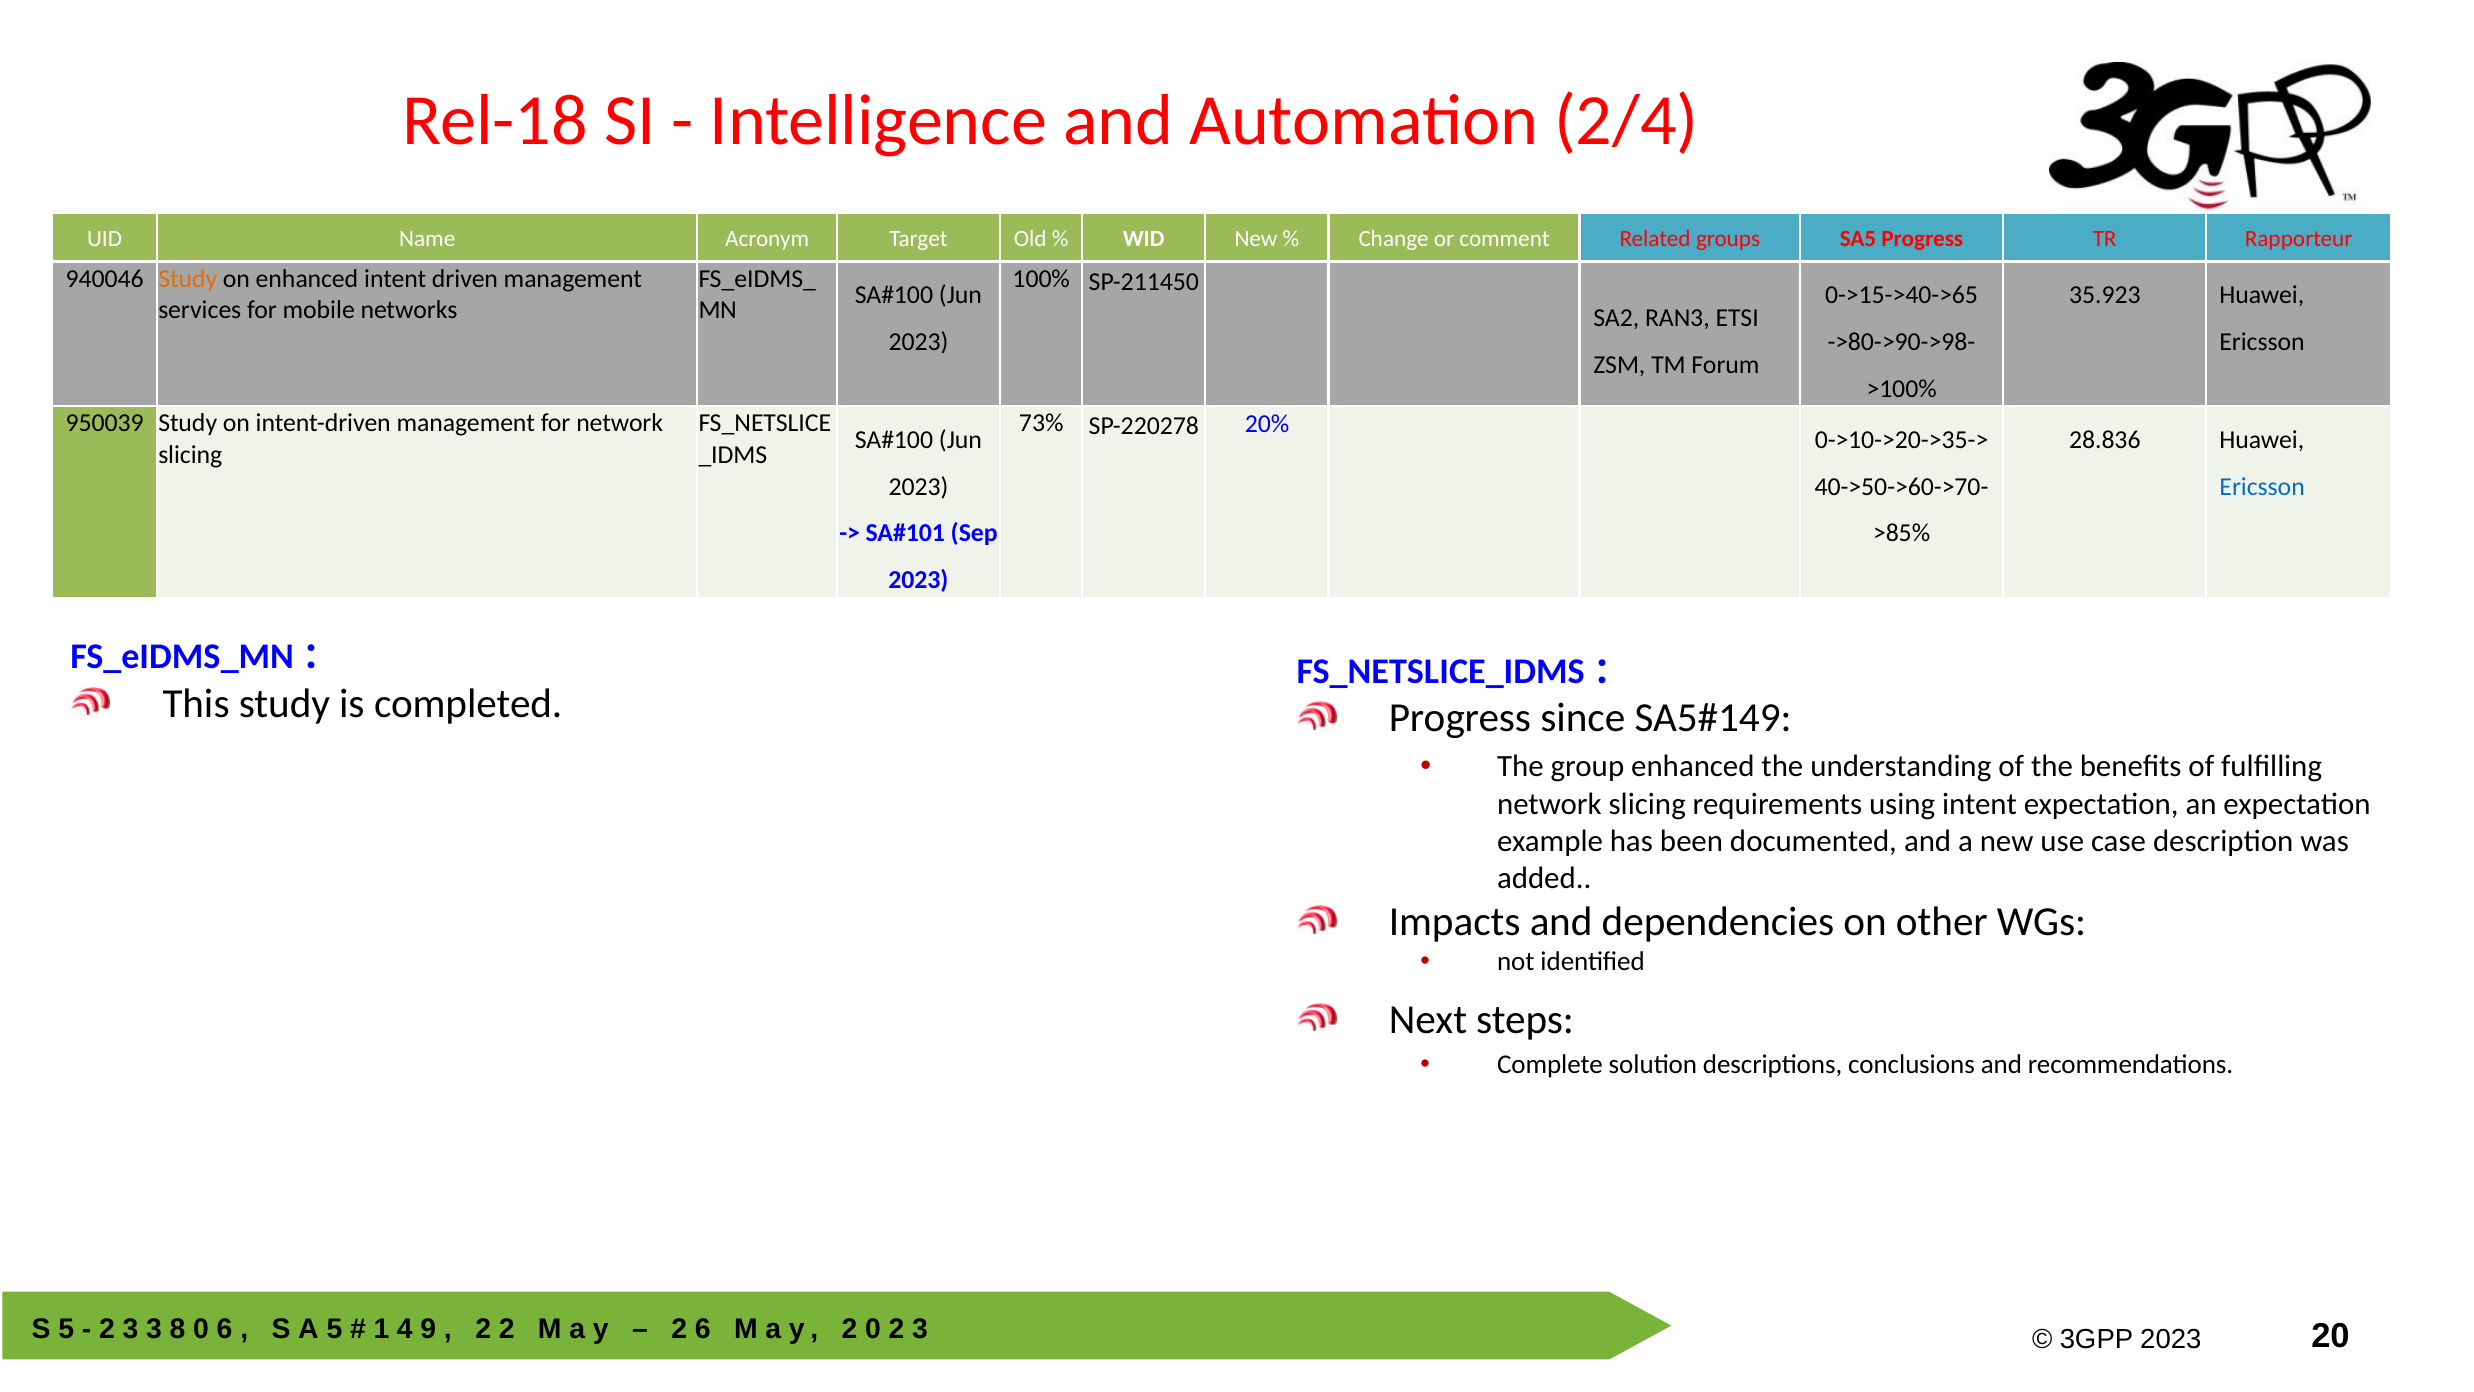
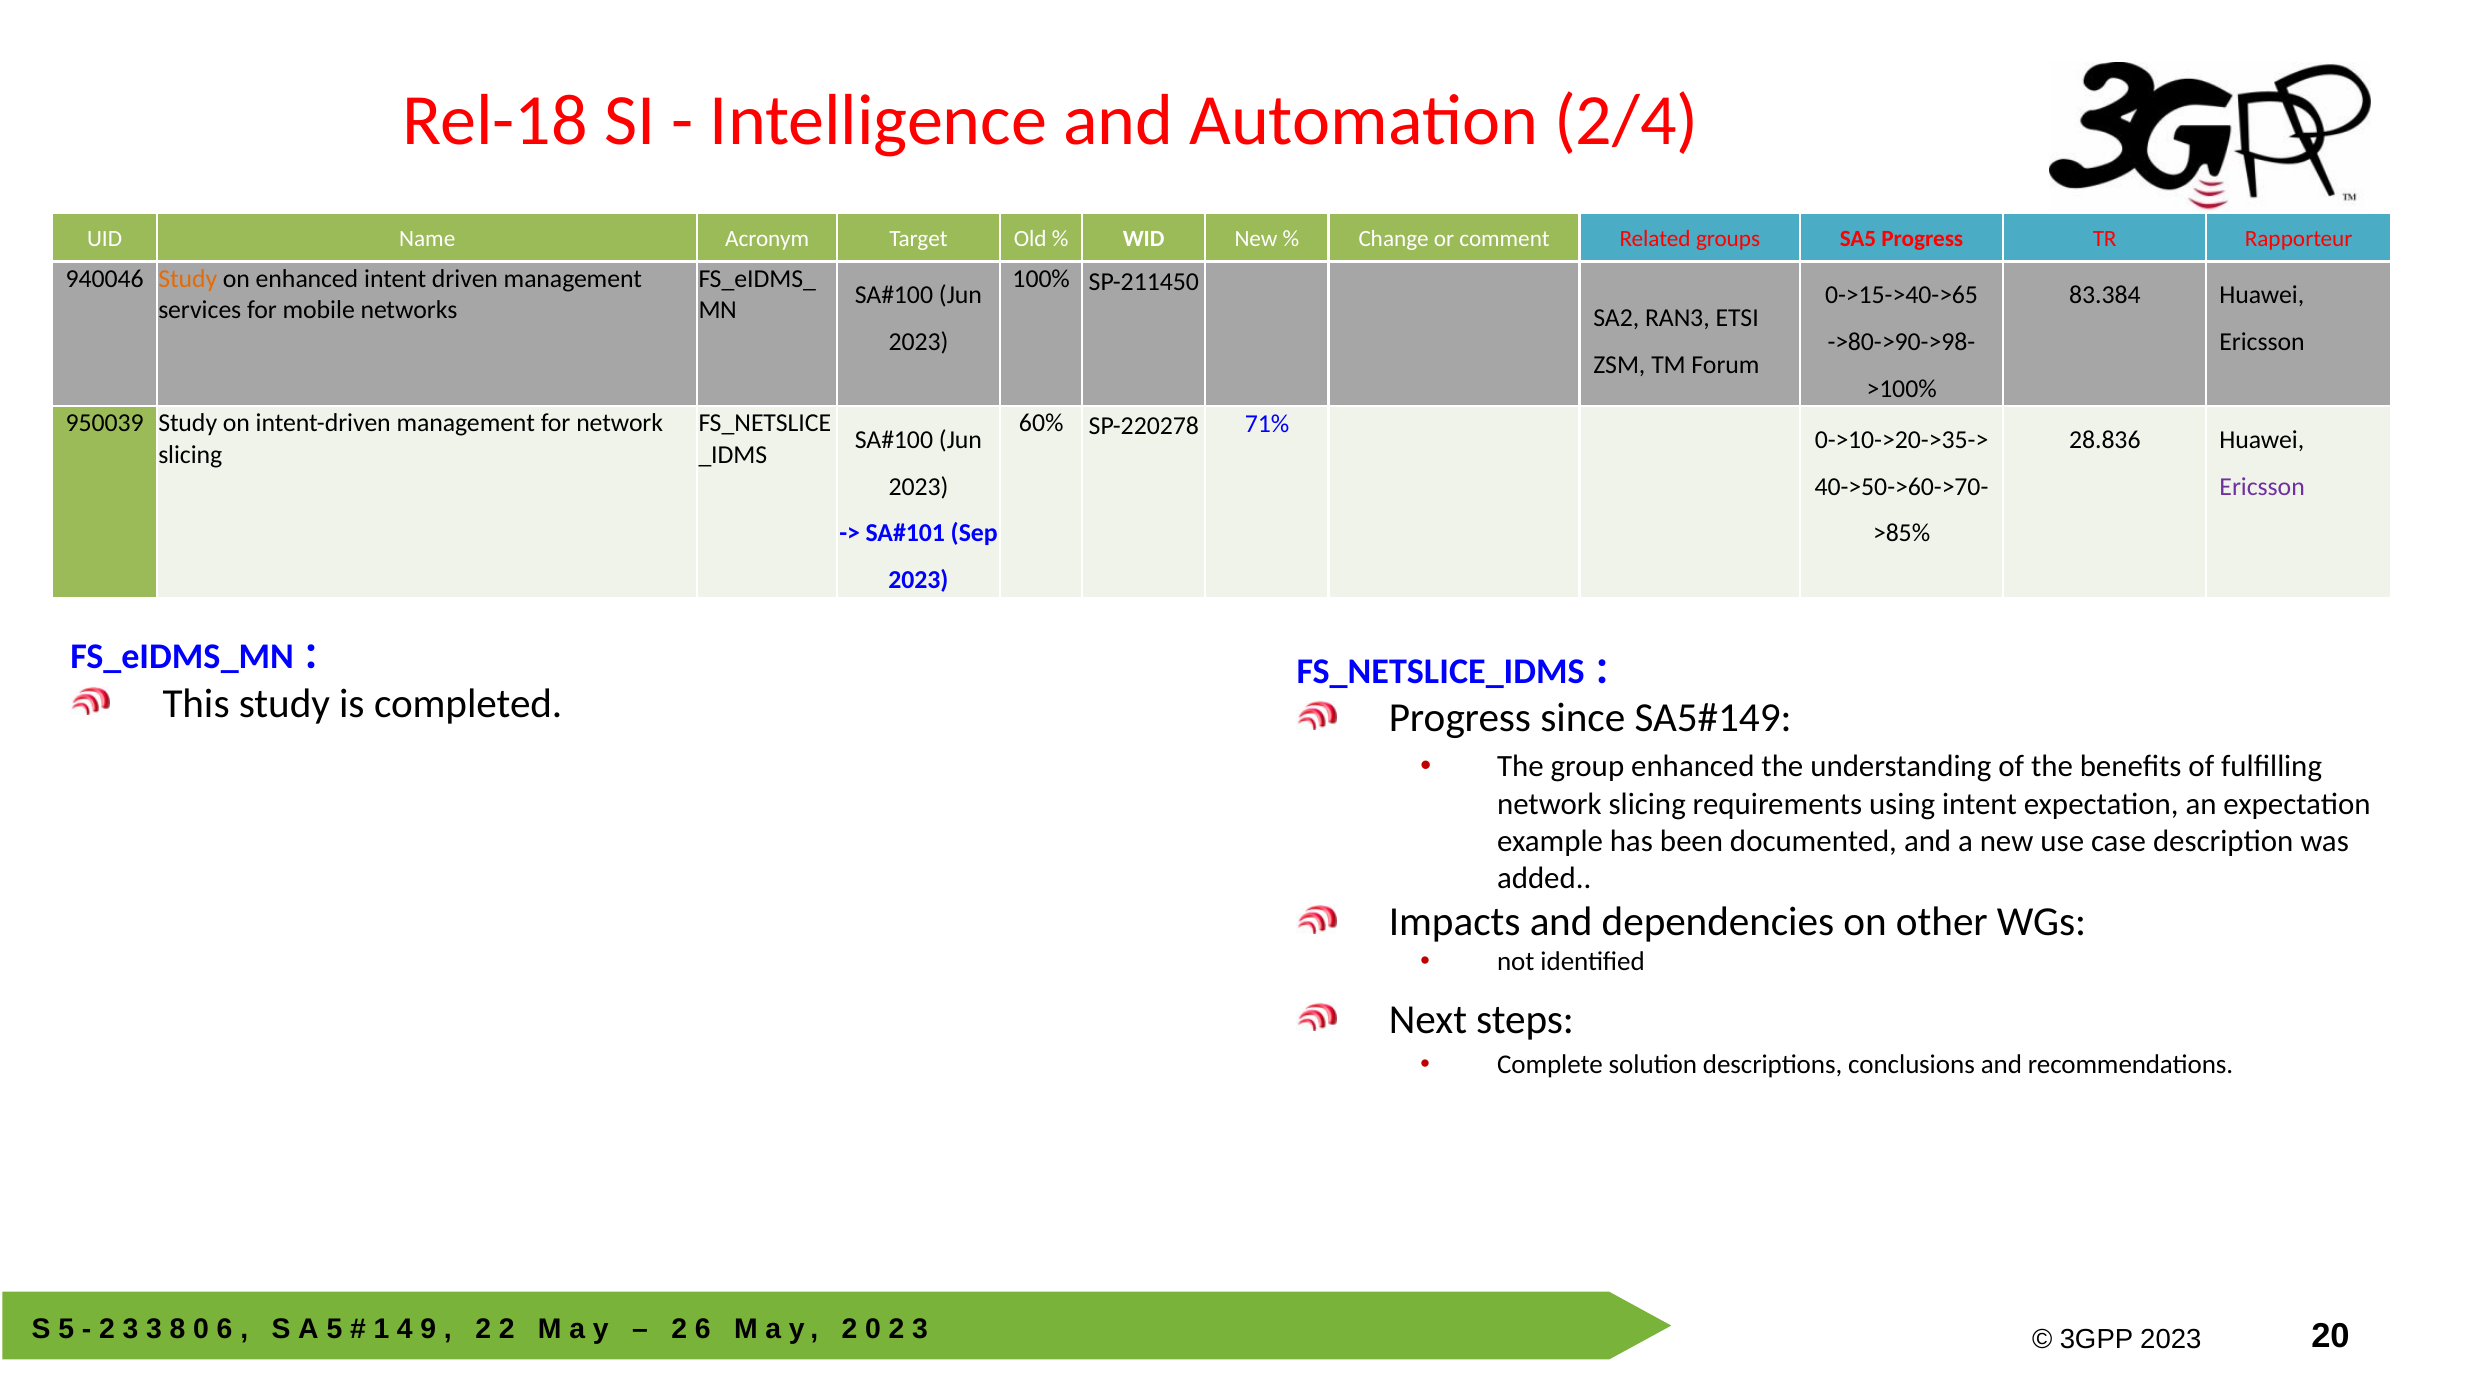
35.923: 35.923 -> 83.384
73%: 73% -> 60%
20%: 20% -> 71%
Ericsson at (2262, 486) colour: blue -> purple
